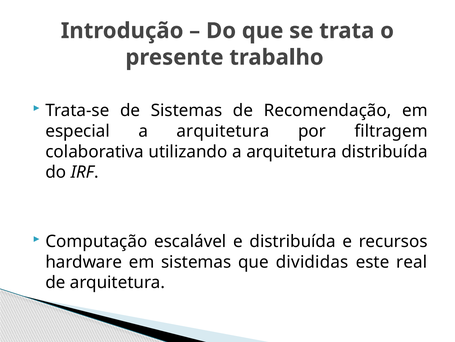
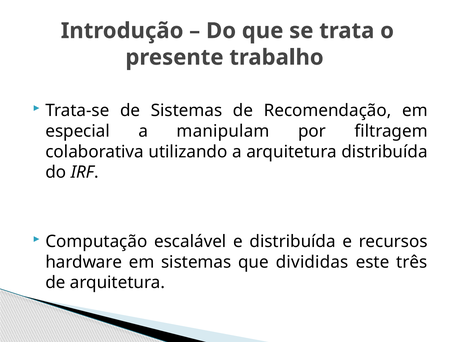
especial a arquitetura: arquitetura -> manipulam
real: real -> três
